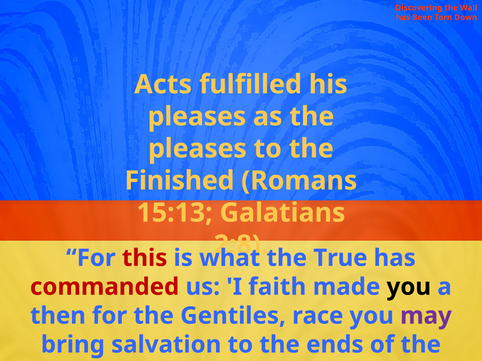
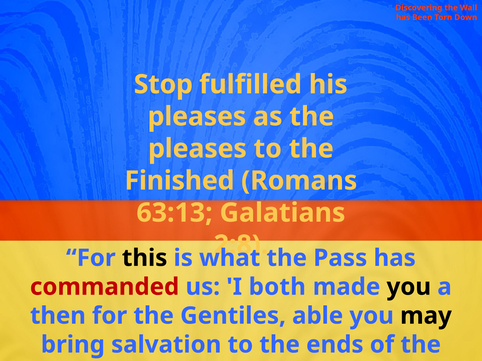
Acts at (163, 85): Acts -> Stop
15:13: 15:13 -> 63:13
this colour: red -> black
True: True -> Pass
faith: faith -> both
race: race -> able
may colour: purple -> black
